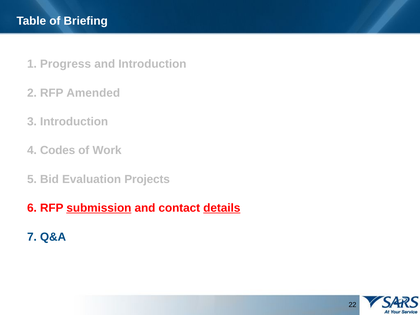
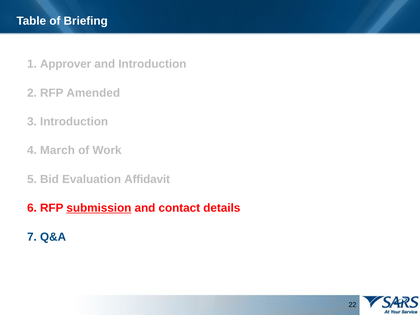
Progress: Progress -> Approver
Codes: Codes -> March
Projects: Projects -> Affidavit
details underline: present -> none
